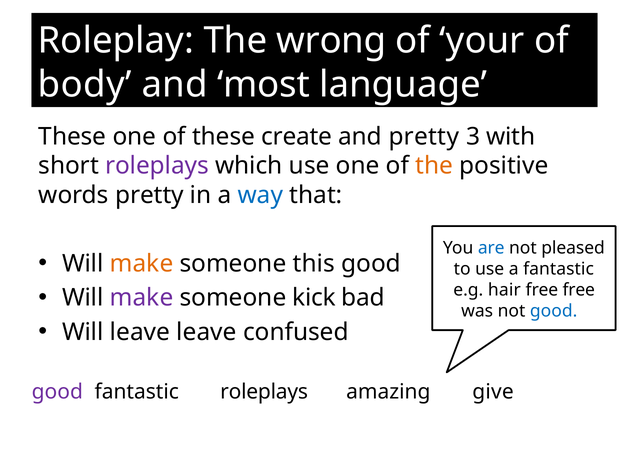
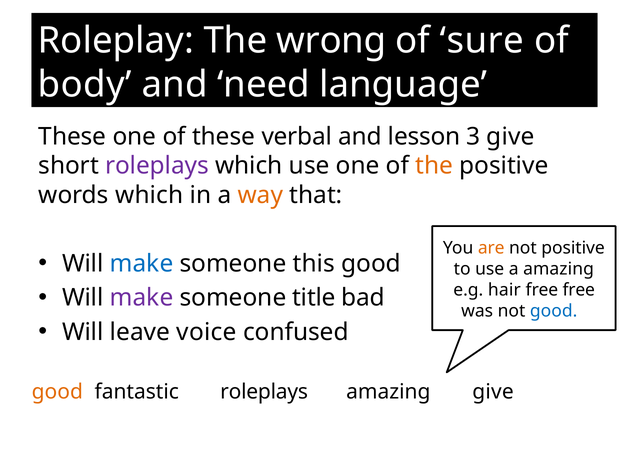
your: your -> sure
most: most -> need
create: create -> verbal
and pretty: pretty -> lesson
3 with: with -> give
words pretty: pretty -> which
way colour: blue -> orange
are colour: blue -> orange
not pleased: pleased -> positive
make at (142, 263) colour: orange -> blue
a fantastic: fantastic -> amazing
kick: kick -> title
leave leave: leave -> voice
good at (57, 392) colour: purple -> orange
